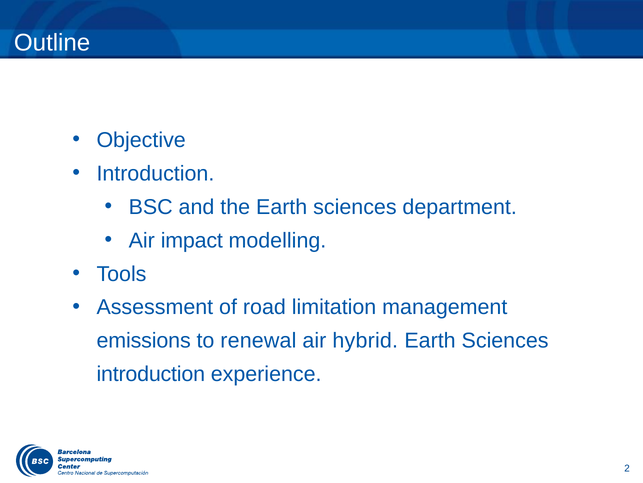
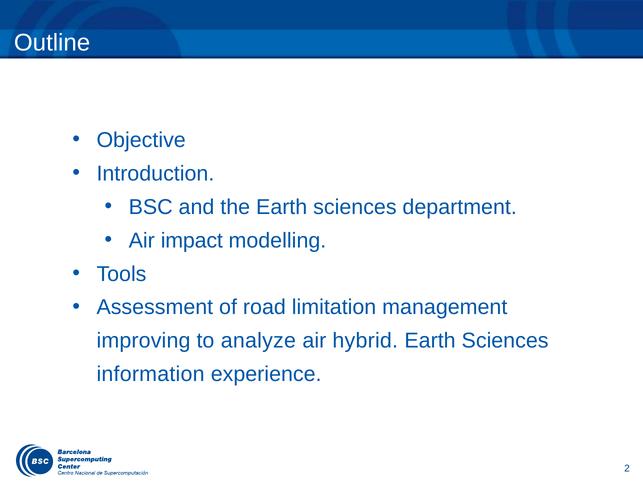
emissions: emissions -> improving
renewal: renewal -> analyze
introduction at (151, 374): introduction -> information
